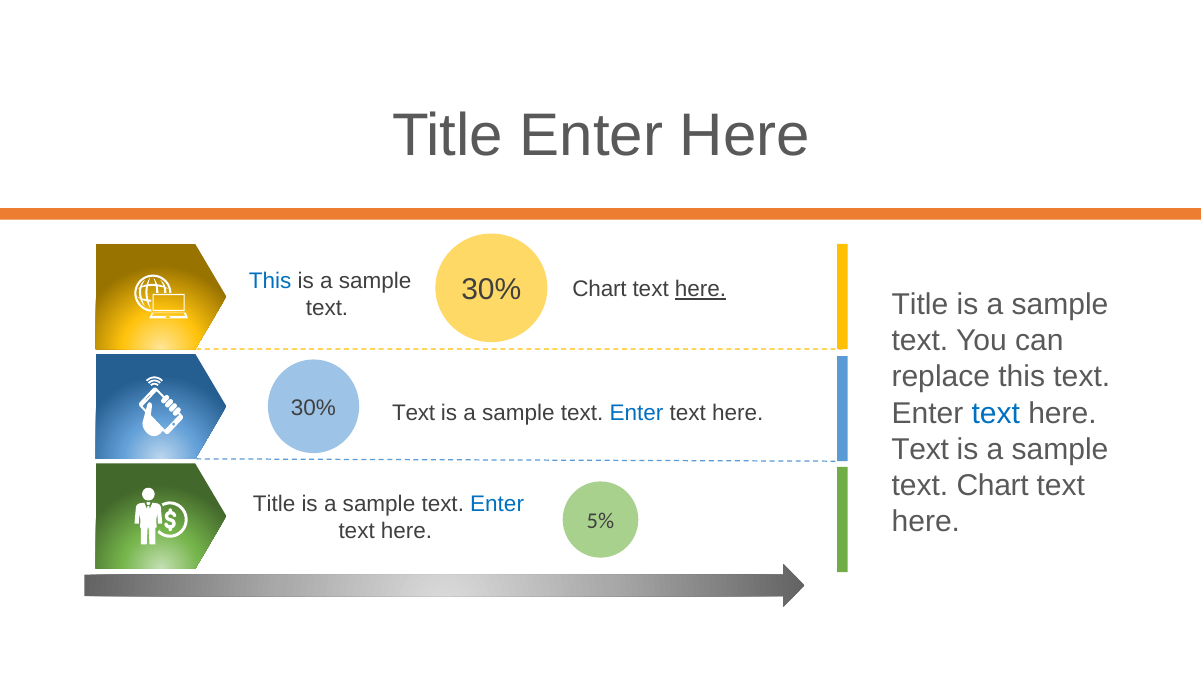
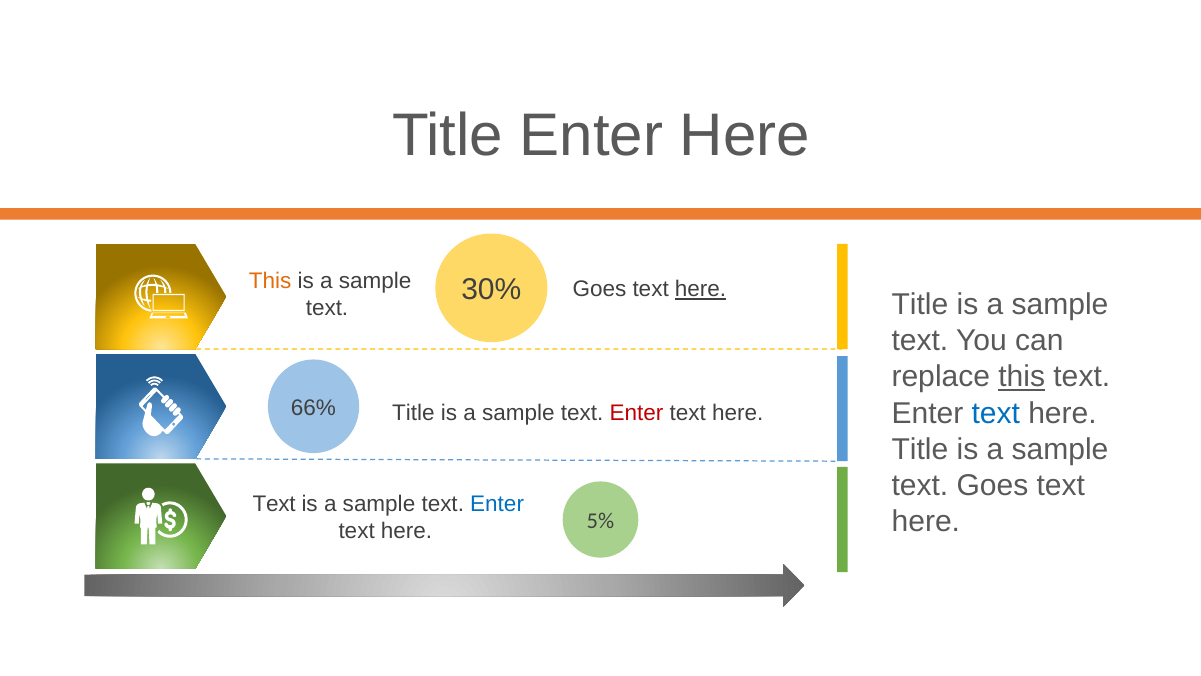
This at (270, 281) colour: blue -> orange
Chart at (600, 289): Chart -> Goes
this at (1022, 377) underline: none -> present
30% at (313, 408): 30% -> 66%
Text at (414, 412): Text -> Title
Enter at (637, 412) colour: blue -> red
Text at (920, 449): Text -> Title
Chart at (993, 485): Chart -> Goes
Title at (274, 503): Title -> Text
